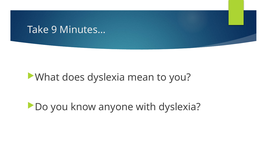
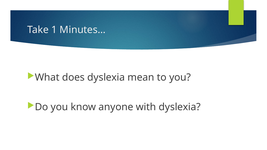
9: 9 -> 1
